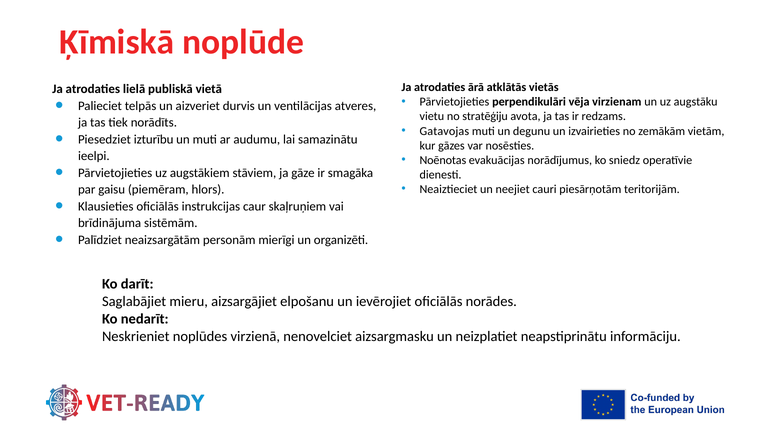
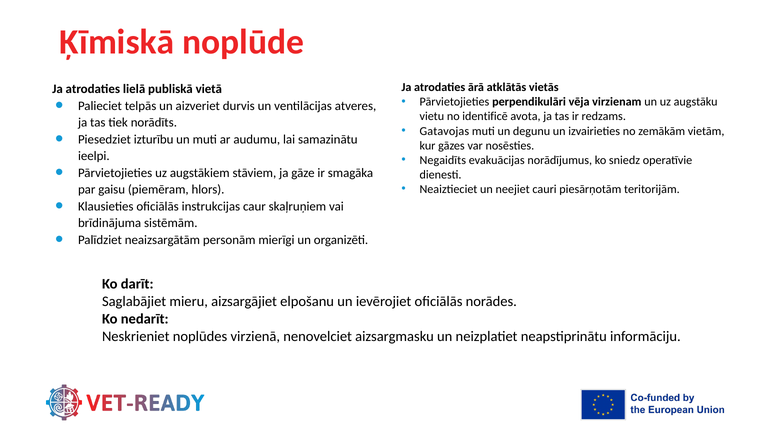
stratēģiju: stratēģiju -> identificē
Noēnotas: Noēnotas -> Negaidīts
